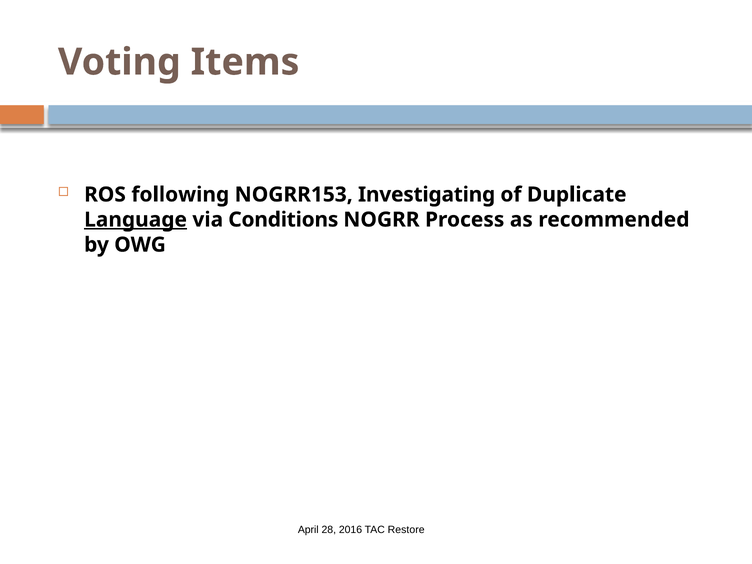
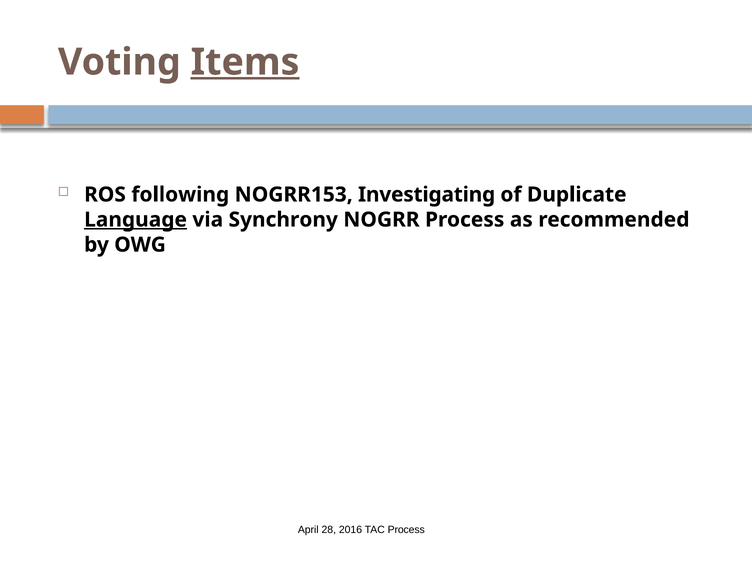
Items underline: none -> present
Conditions: Conditions -> Synchrony
TAC Restore: Restore -> Process
